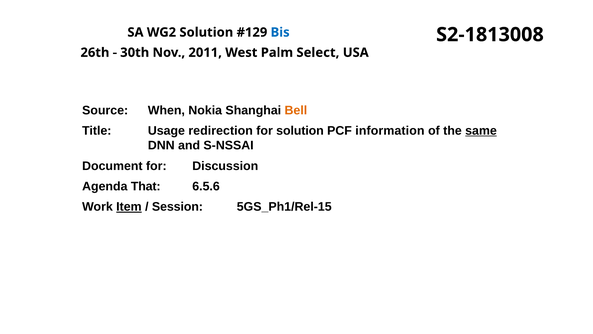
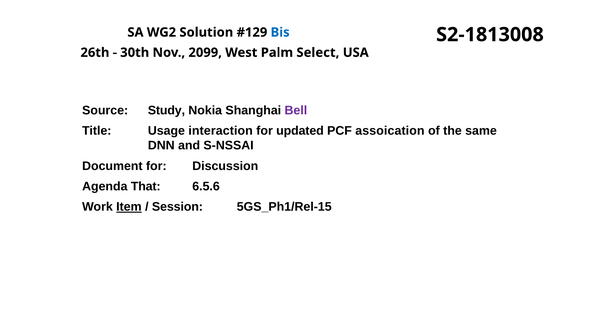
2011: 2011 -> 2099
When: When -> Study
Bell colour: orange -> purple
redirection: redirection -> interaction
for solution: solution -> updated
information: information -> assoication
same underline: present -> none
